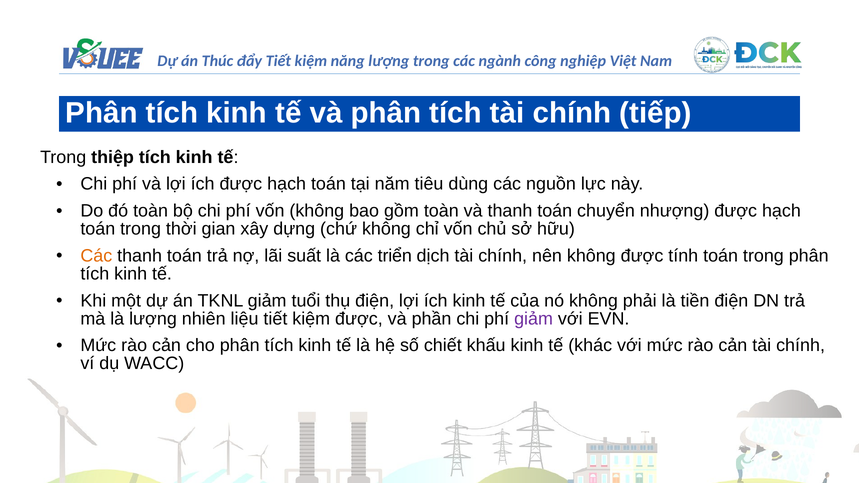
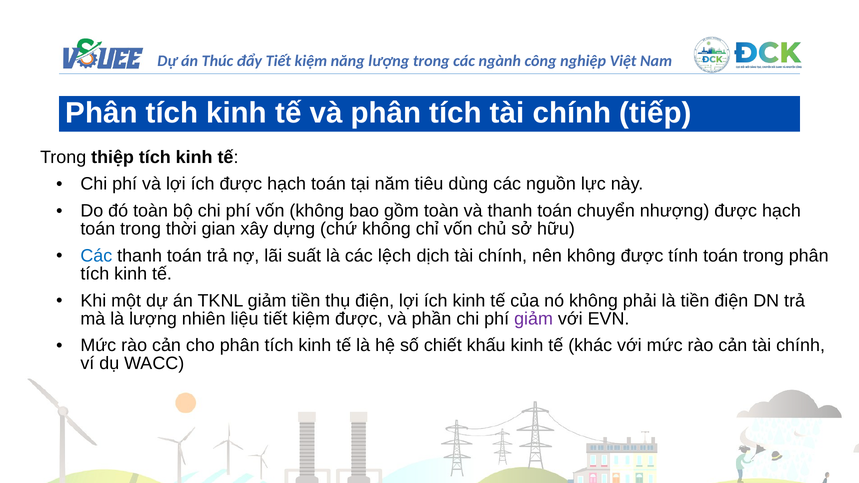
Các at (96, 256) colour: orange -> blue
triển: triển -> lệch
giảm tuổi: tuổi -> tiền
